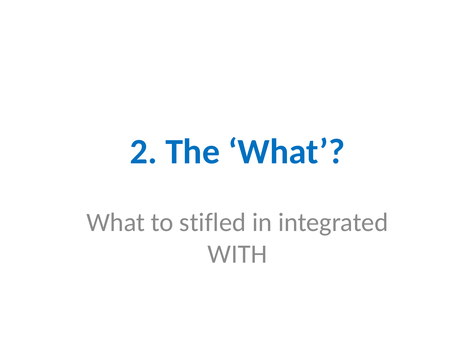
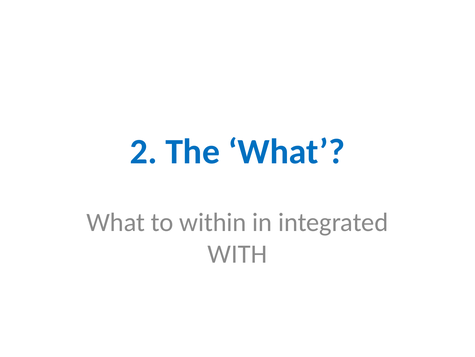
stifled: stifled -> within
